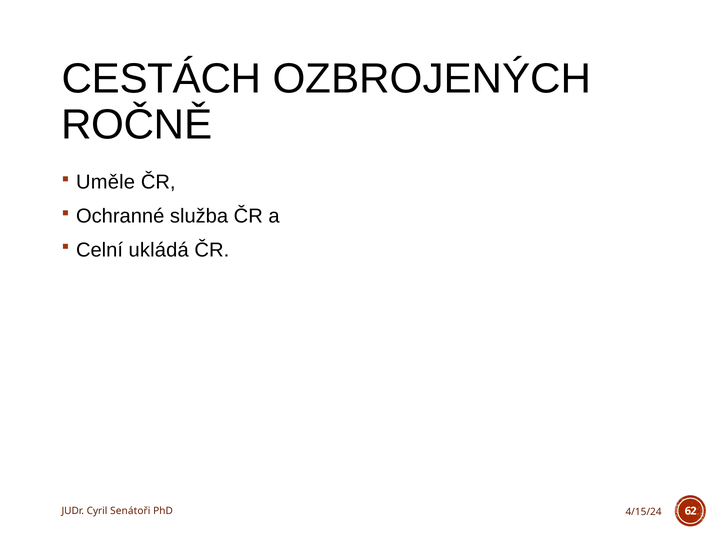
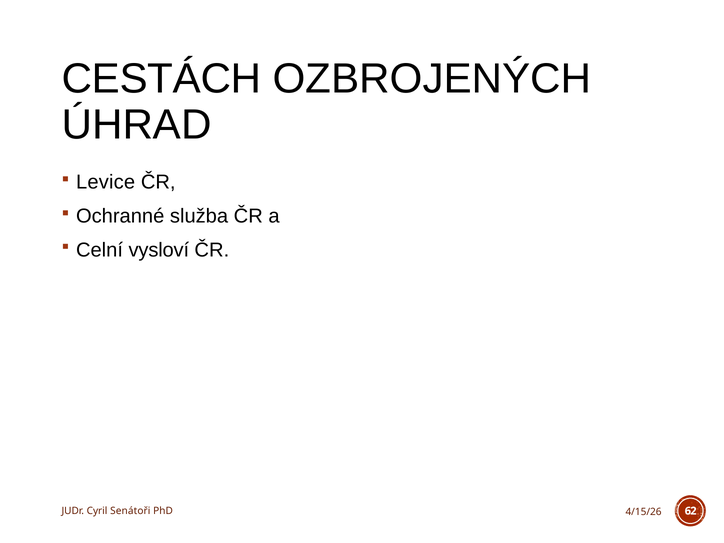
ROČNĚ: ROČNĚ -> ÚHRAD
Uměle: Uměle -> Levice
ukládá: ukládá -> vysloví
4/15/24: 4/15/24 -> 4/15/26
